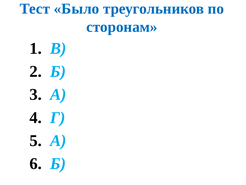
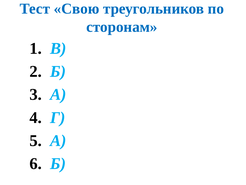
Было: Было -> Свою
